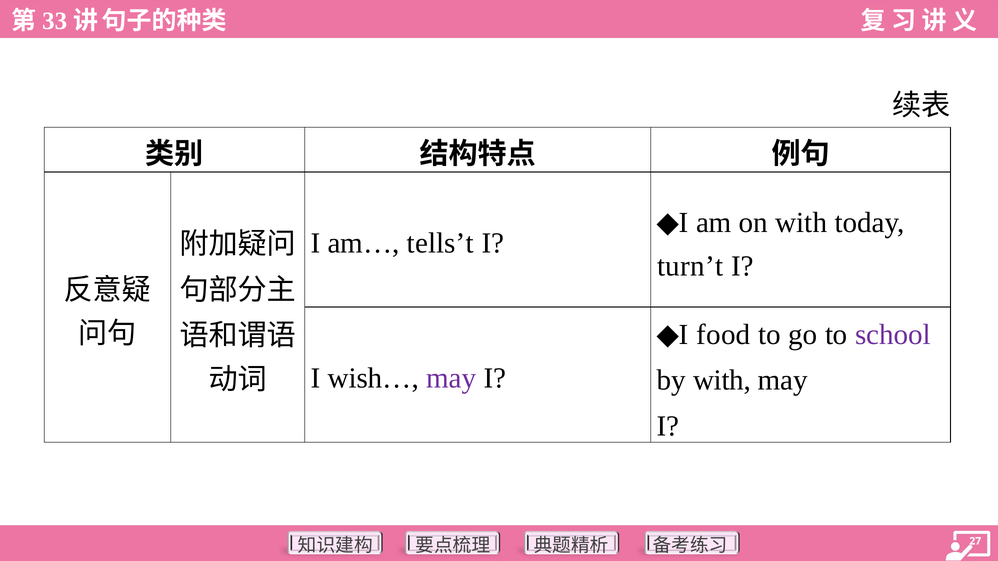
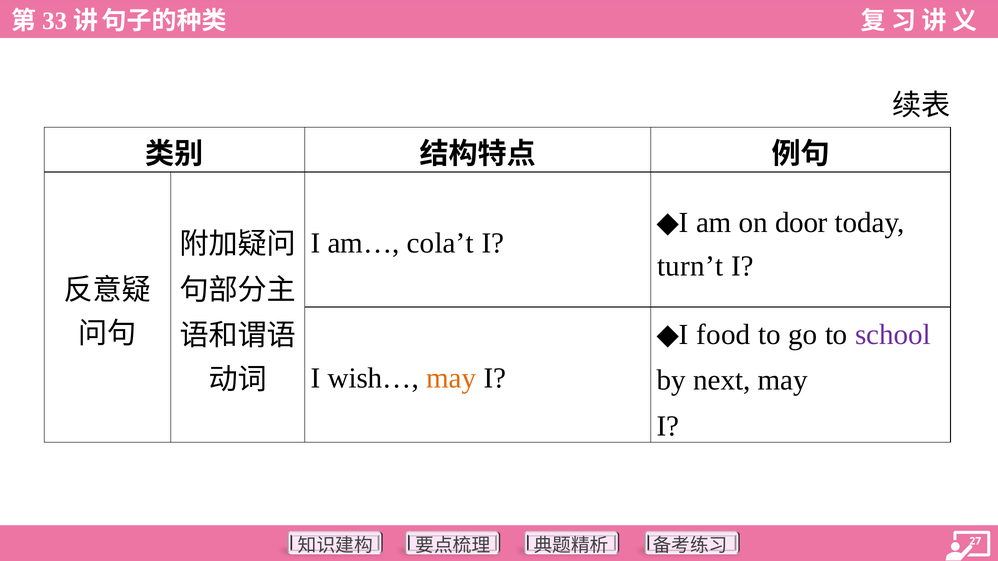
on with: with -> door
tells’t: tells’t -> cola’t
may at (451, 379) colour: purple -> orange
by with: with -> next
